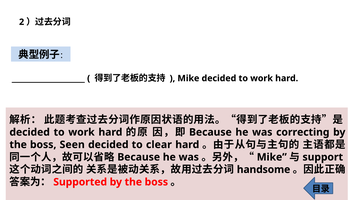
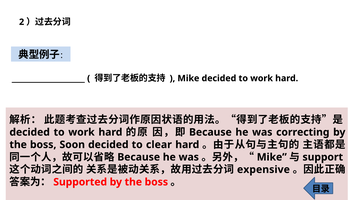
Seen: Seen -> Soon
handsome: handsome -> expensive
